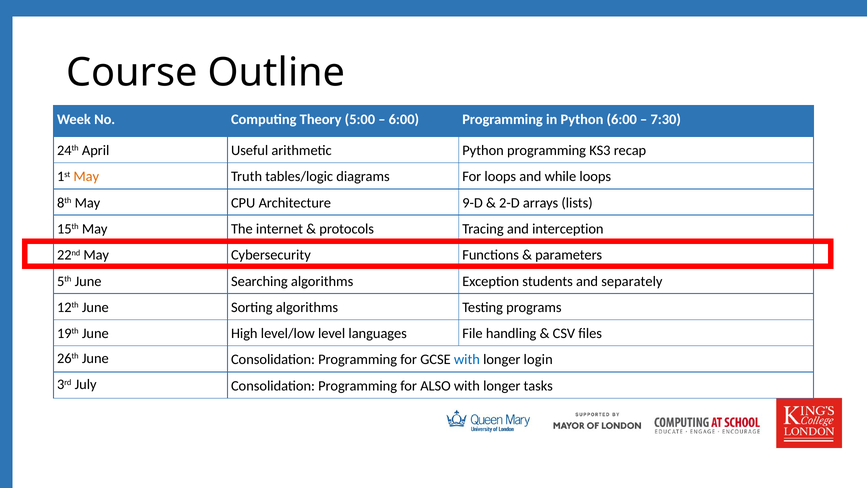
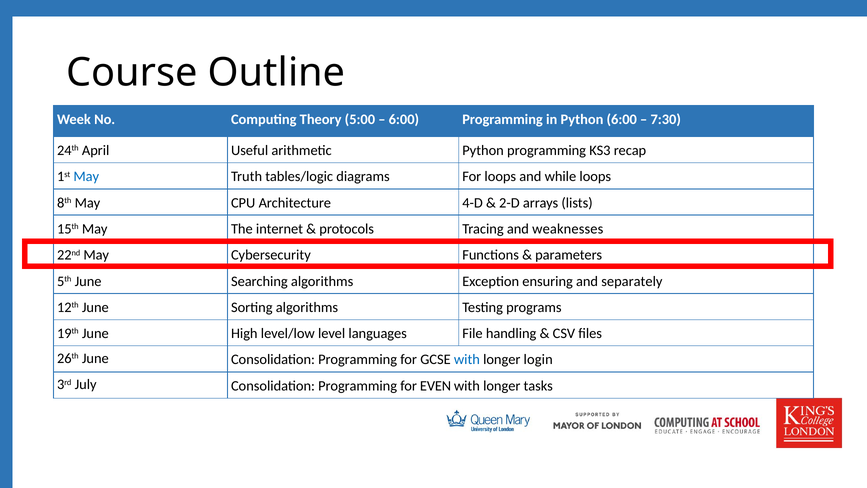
May at (86, 177) colour: orange -> blue
9-D: 9-D -> 4-D
interception: interception -> weaknesses
students: students -> ensuring
ALSO: ALSO -> EVEN
